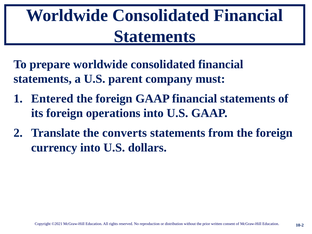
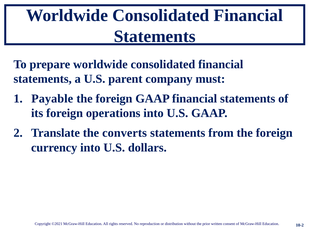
Entered: Entered -> Payable
